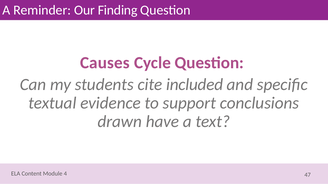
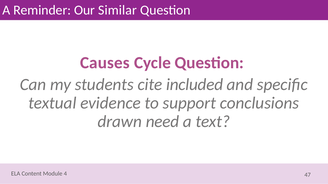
Finding: Finding -> Similar
have: have -> need
